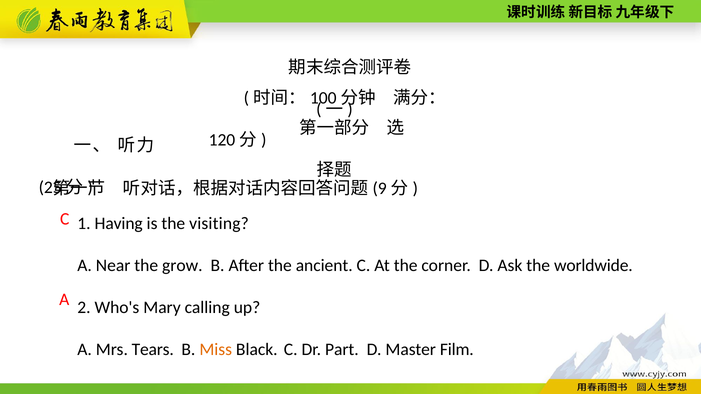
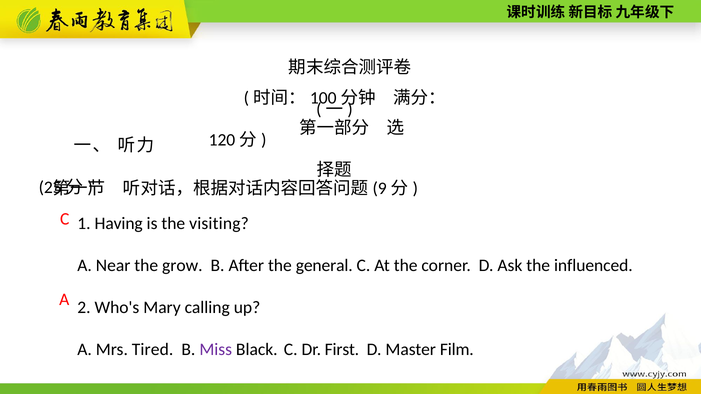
ancient: ancient -> general
worldwide: worldwide -> influenced
Tears: Tears -> Tired
Miss colour: orange -> purple
Part: Part -> First
